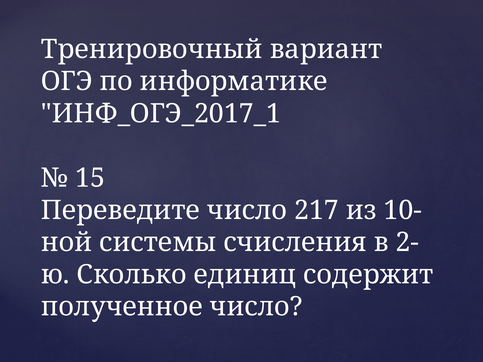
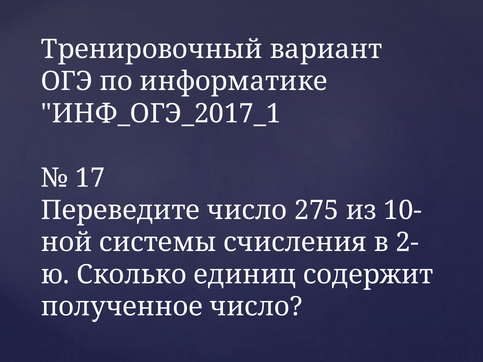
15: 15 -> 17
217: 217 -> 275
